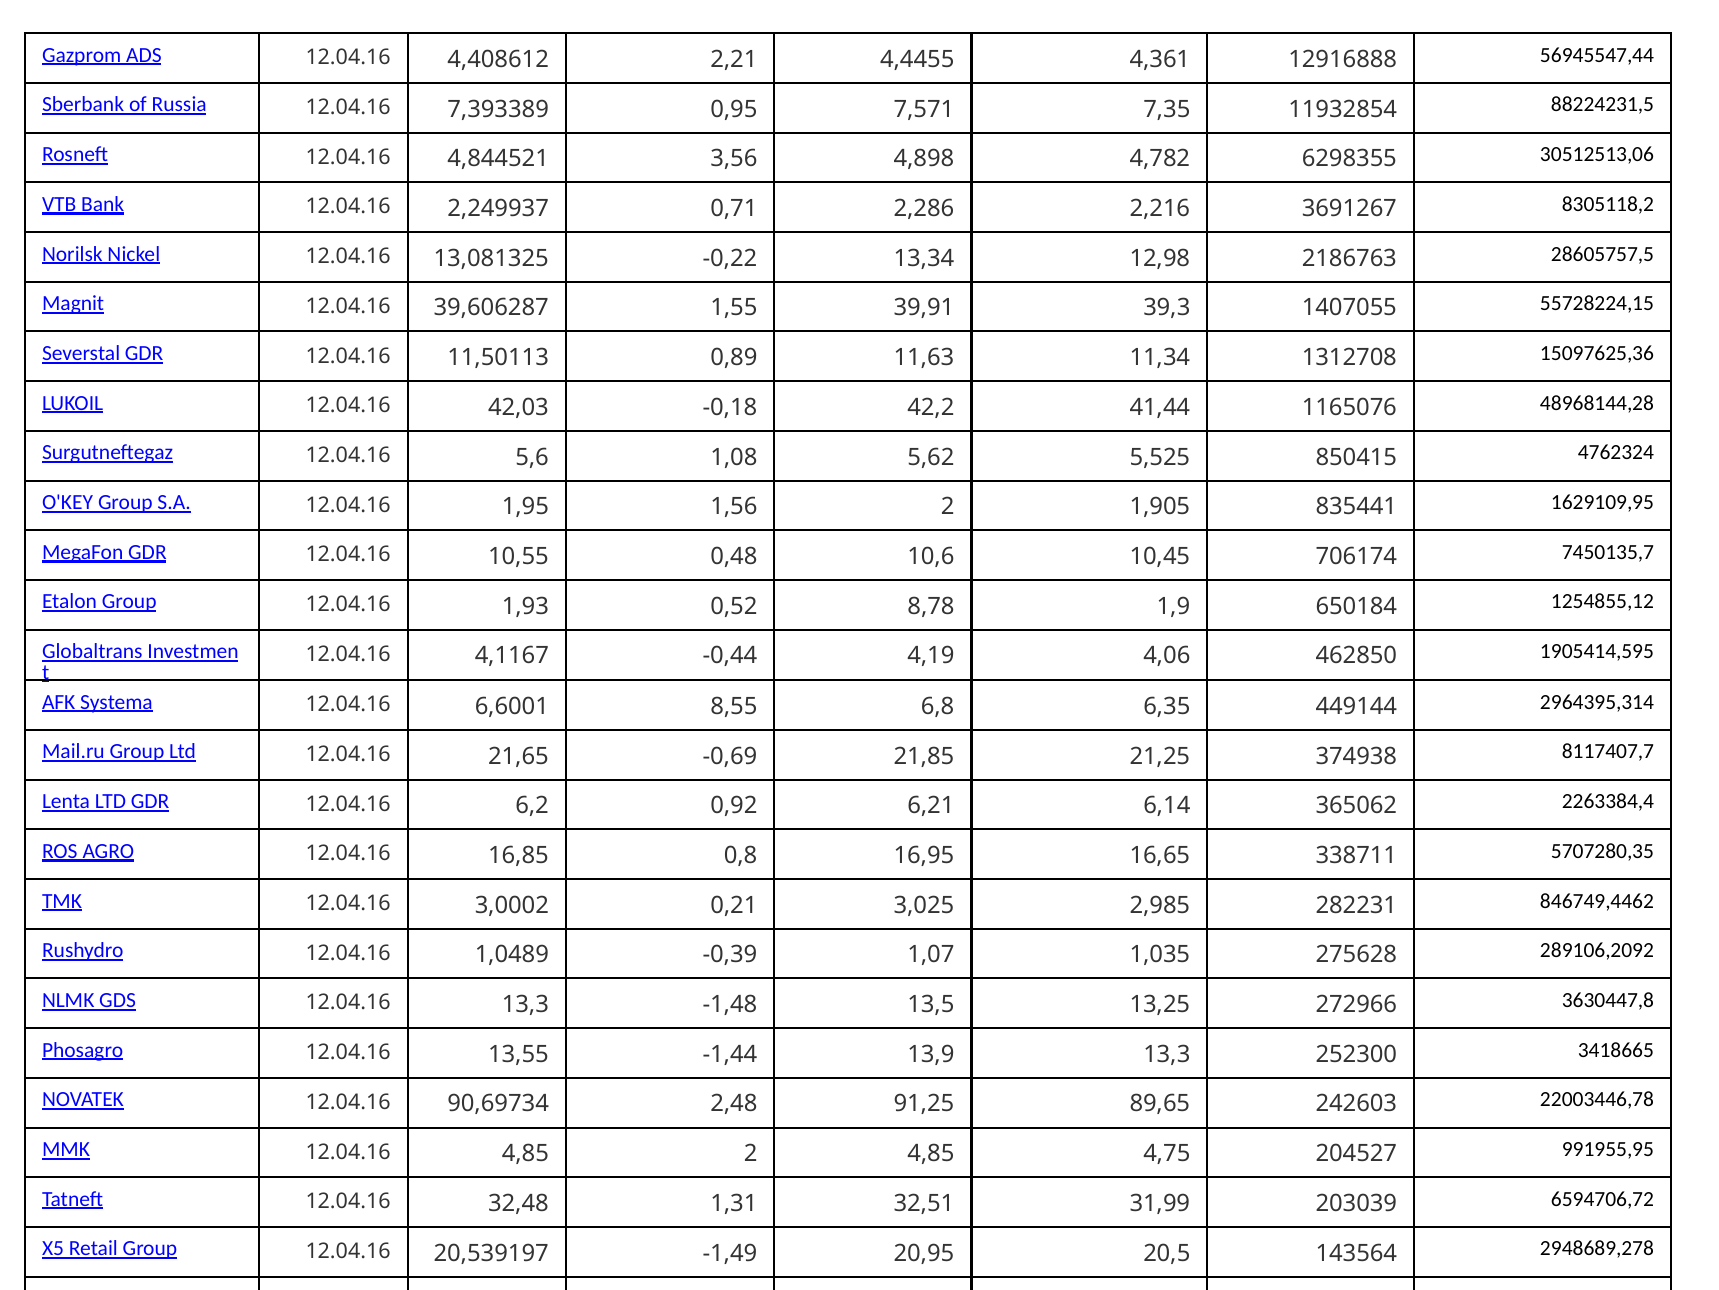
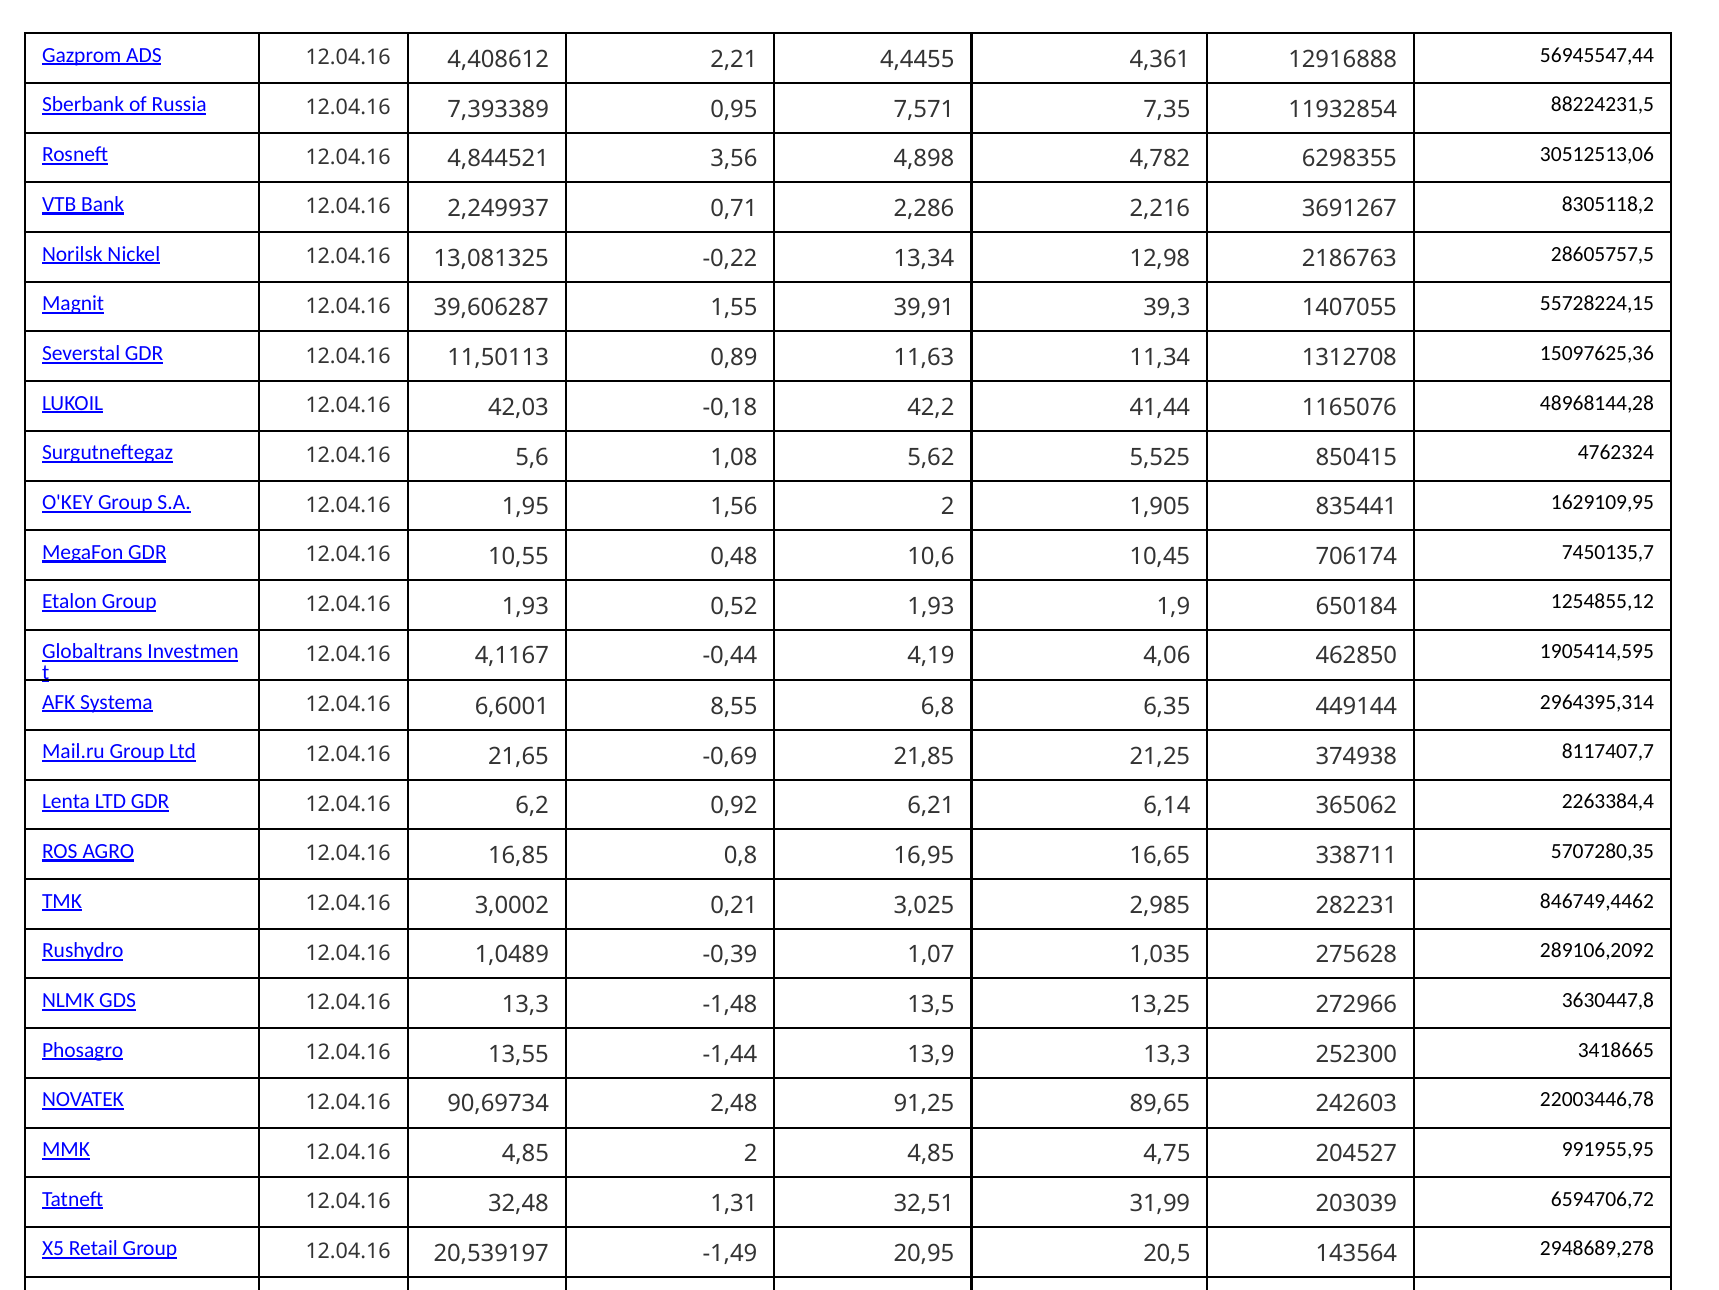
0,52 8,78: 8,78 -> 1,93
